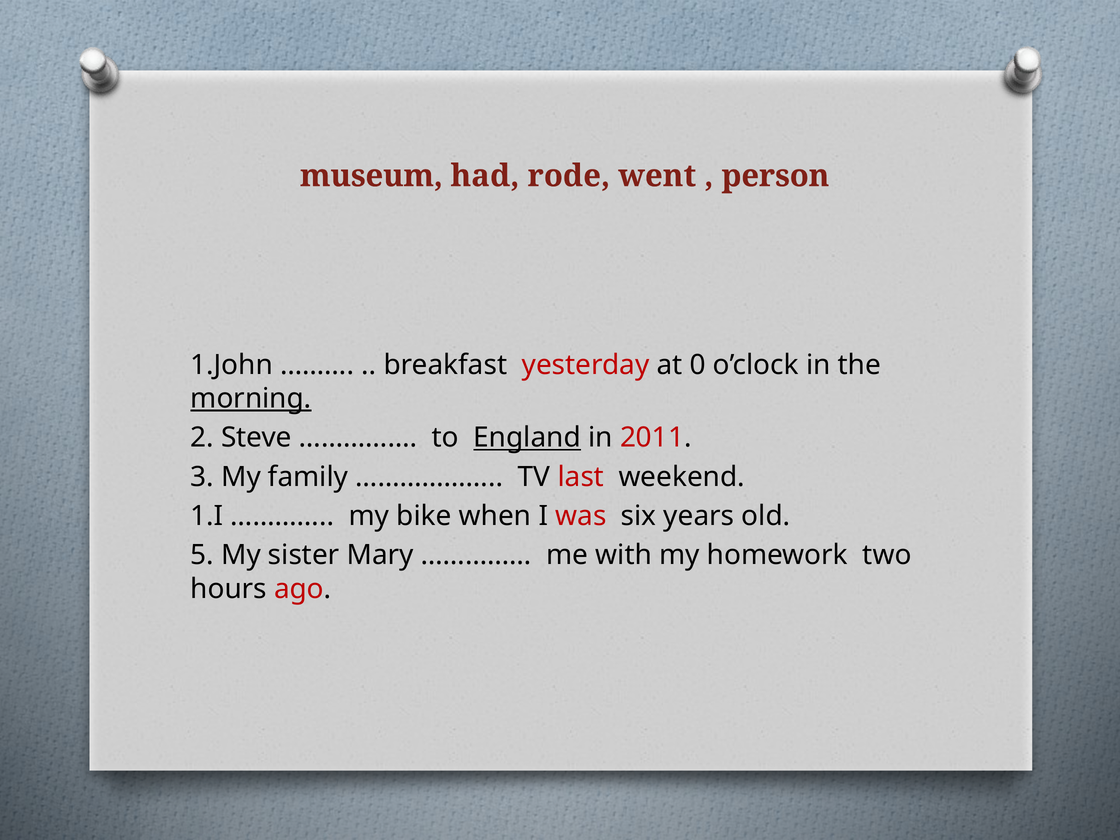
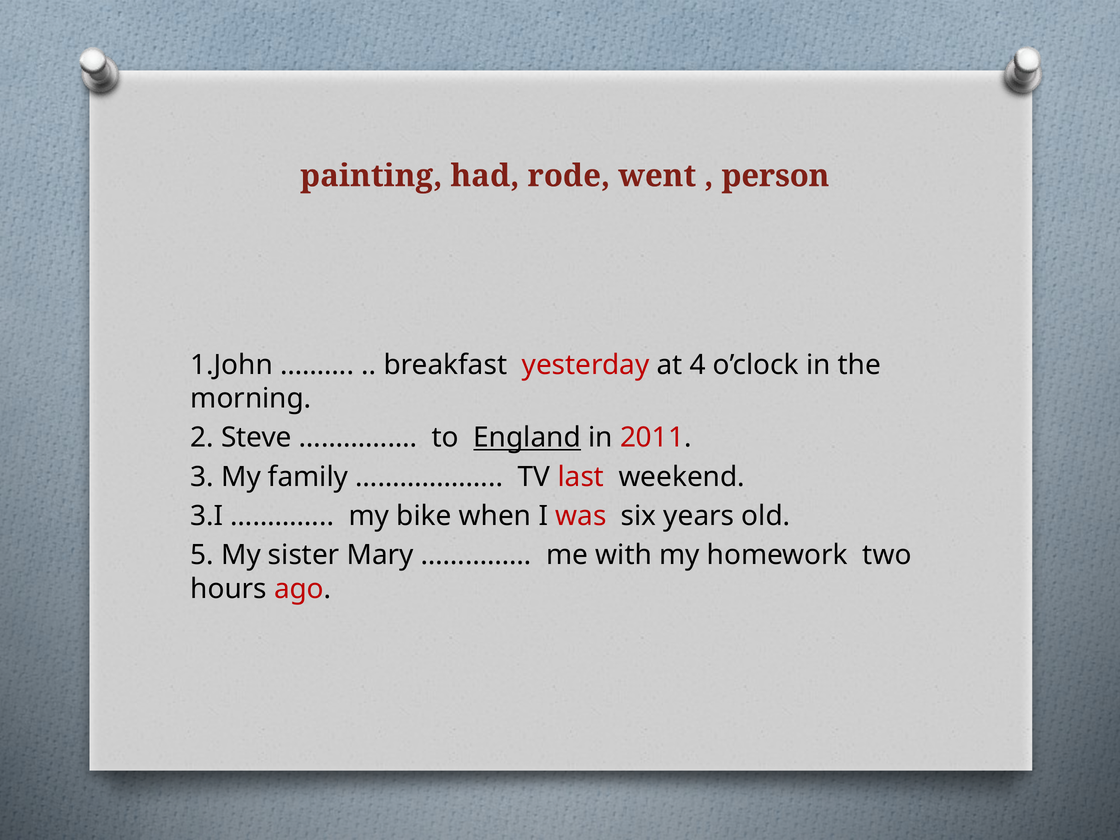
museum: museum -> painting
0: 0 -> 4
morning underline: present -> none
1.I: 1.I -> 3.I
